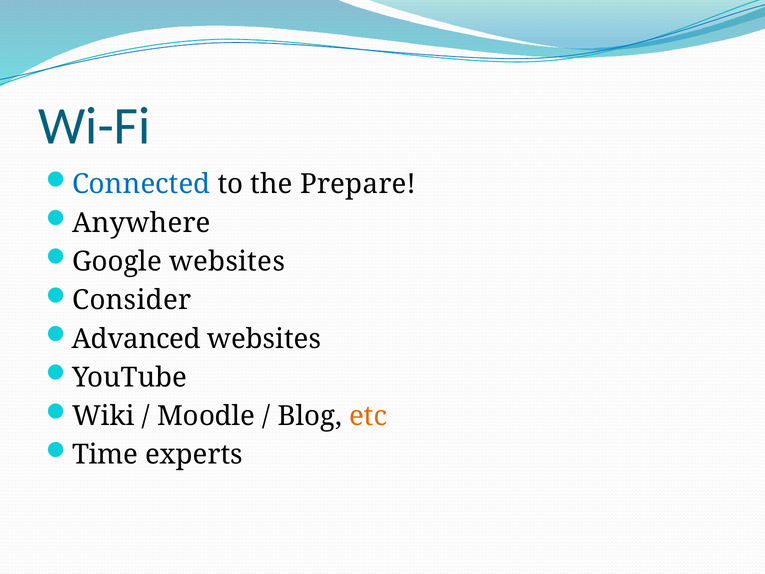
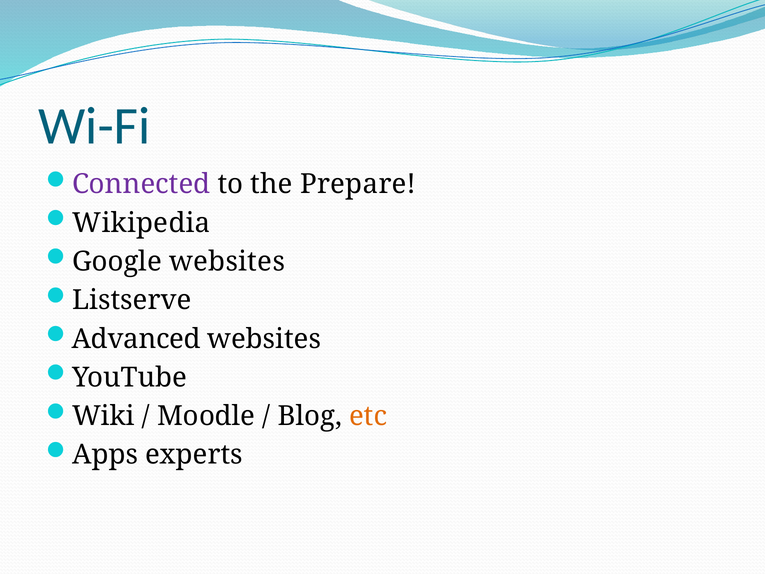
Connected colour: blue -> purple
Anywhere: Anywhere -> Wikipedia
Consider: Consider -> Listserve
Time: Time -> Apps
